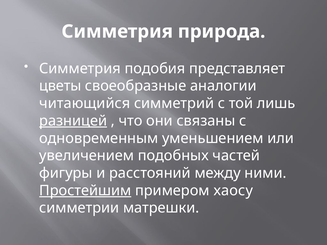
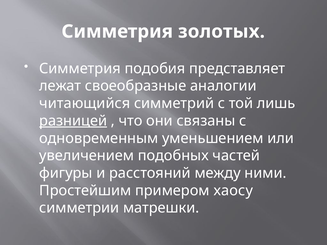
природа: природа -> золотых
цветы: цветы -> лежат
Простейшим underline: present -> none
